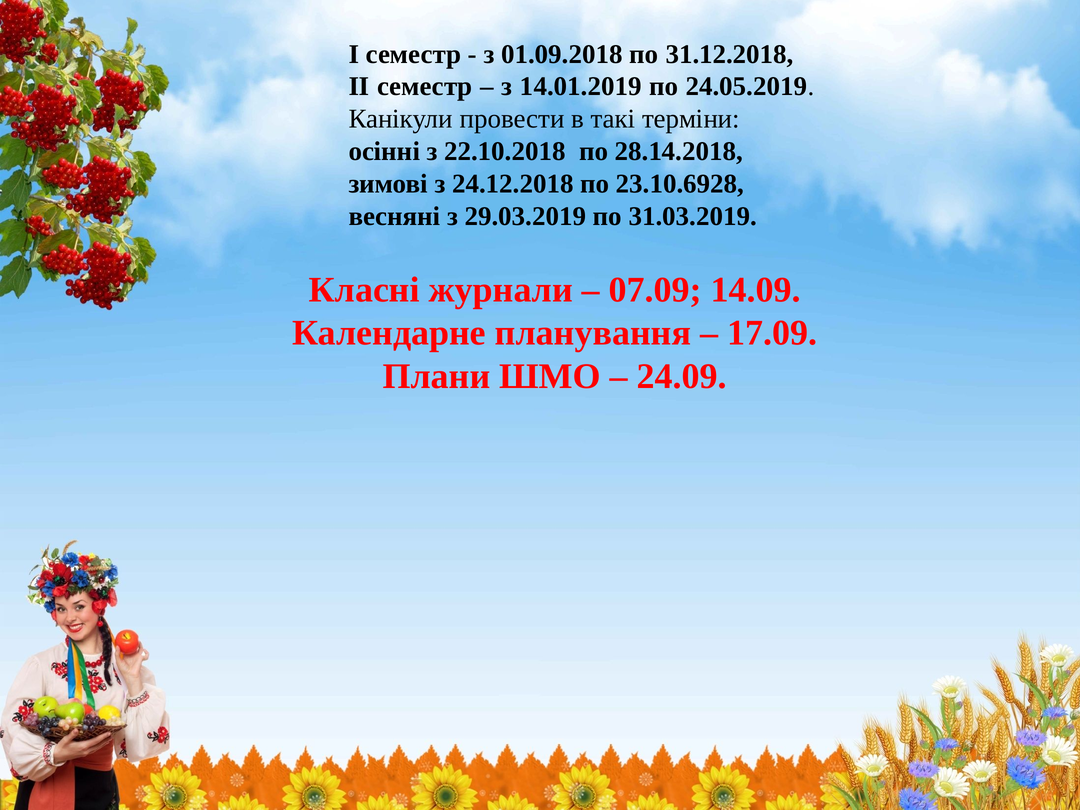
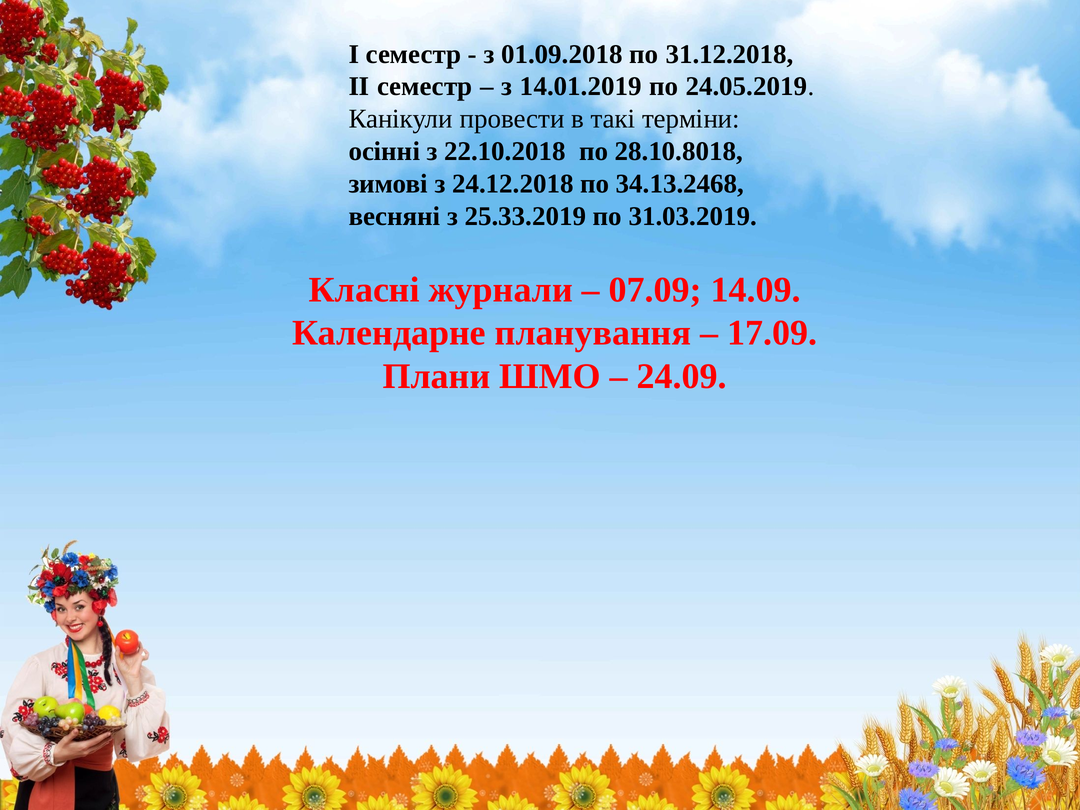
28.14.2018: 28.14.2018 -> 28.10.8018
23.10.6928: 23.10.6928 -> 34.13.2468
29.03.2019: 29.03.2019 -> 25.33.2019
